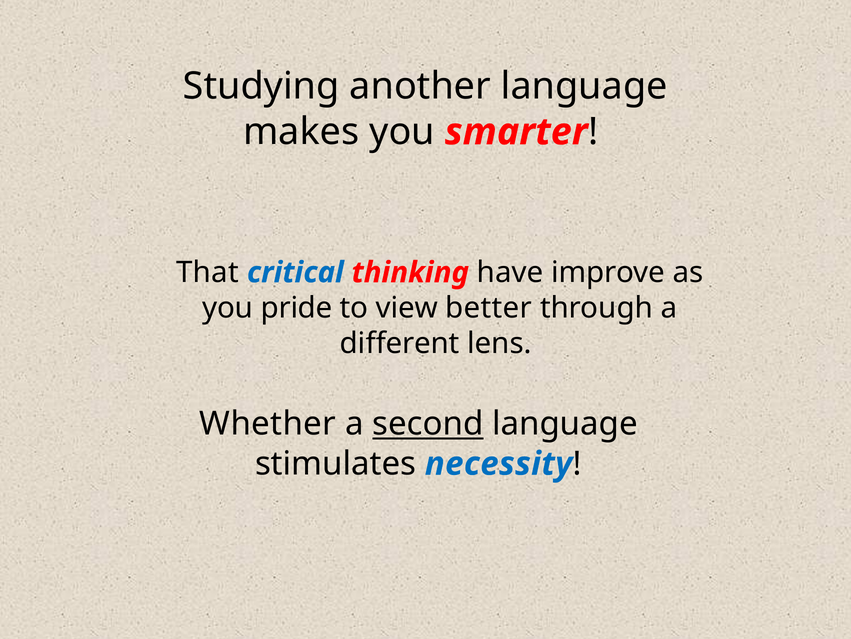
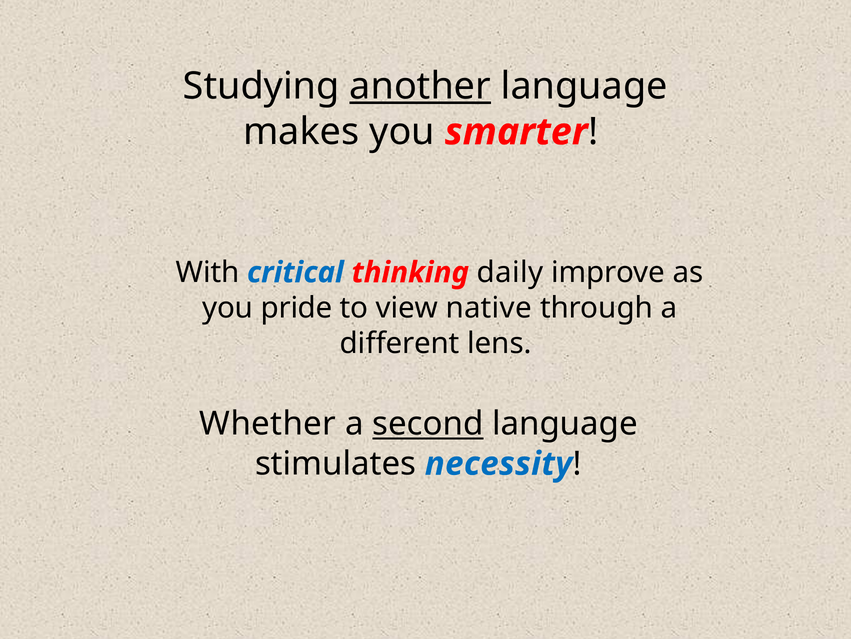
another underline: none -> present
That: That -> With
have: have -> daily
better: better -> native
